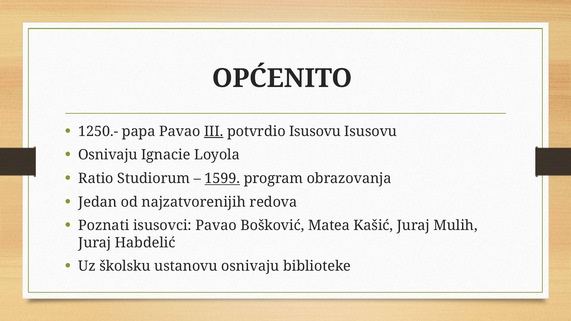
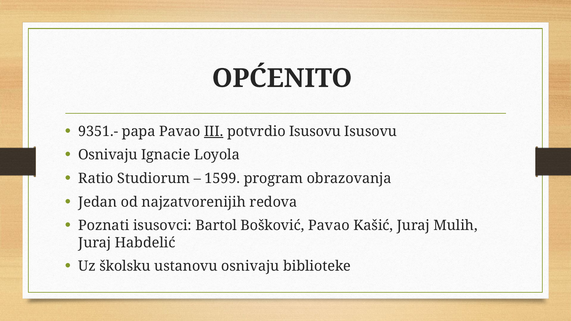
1250.-: 1250.- -> 9351.-
1599 underline: present -> none
isusovci Pavao: Pavao -> Bartol
Bošković Matea: Matea -> Pavao
